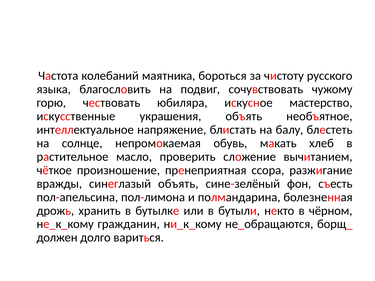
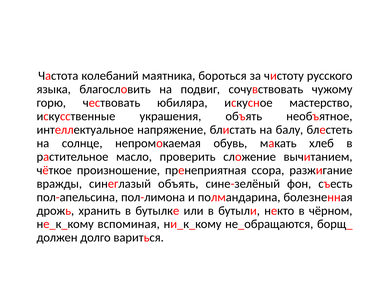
гражданин: гражданин -> вспоминая
